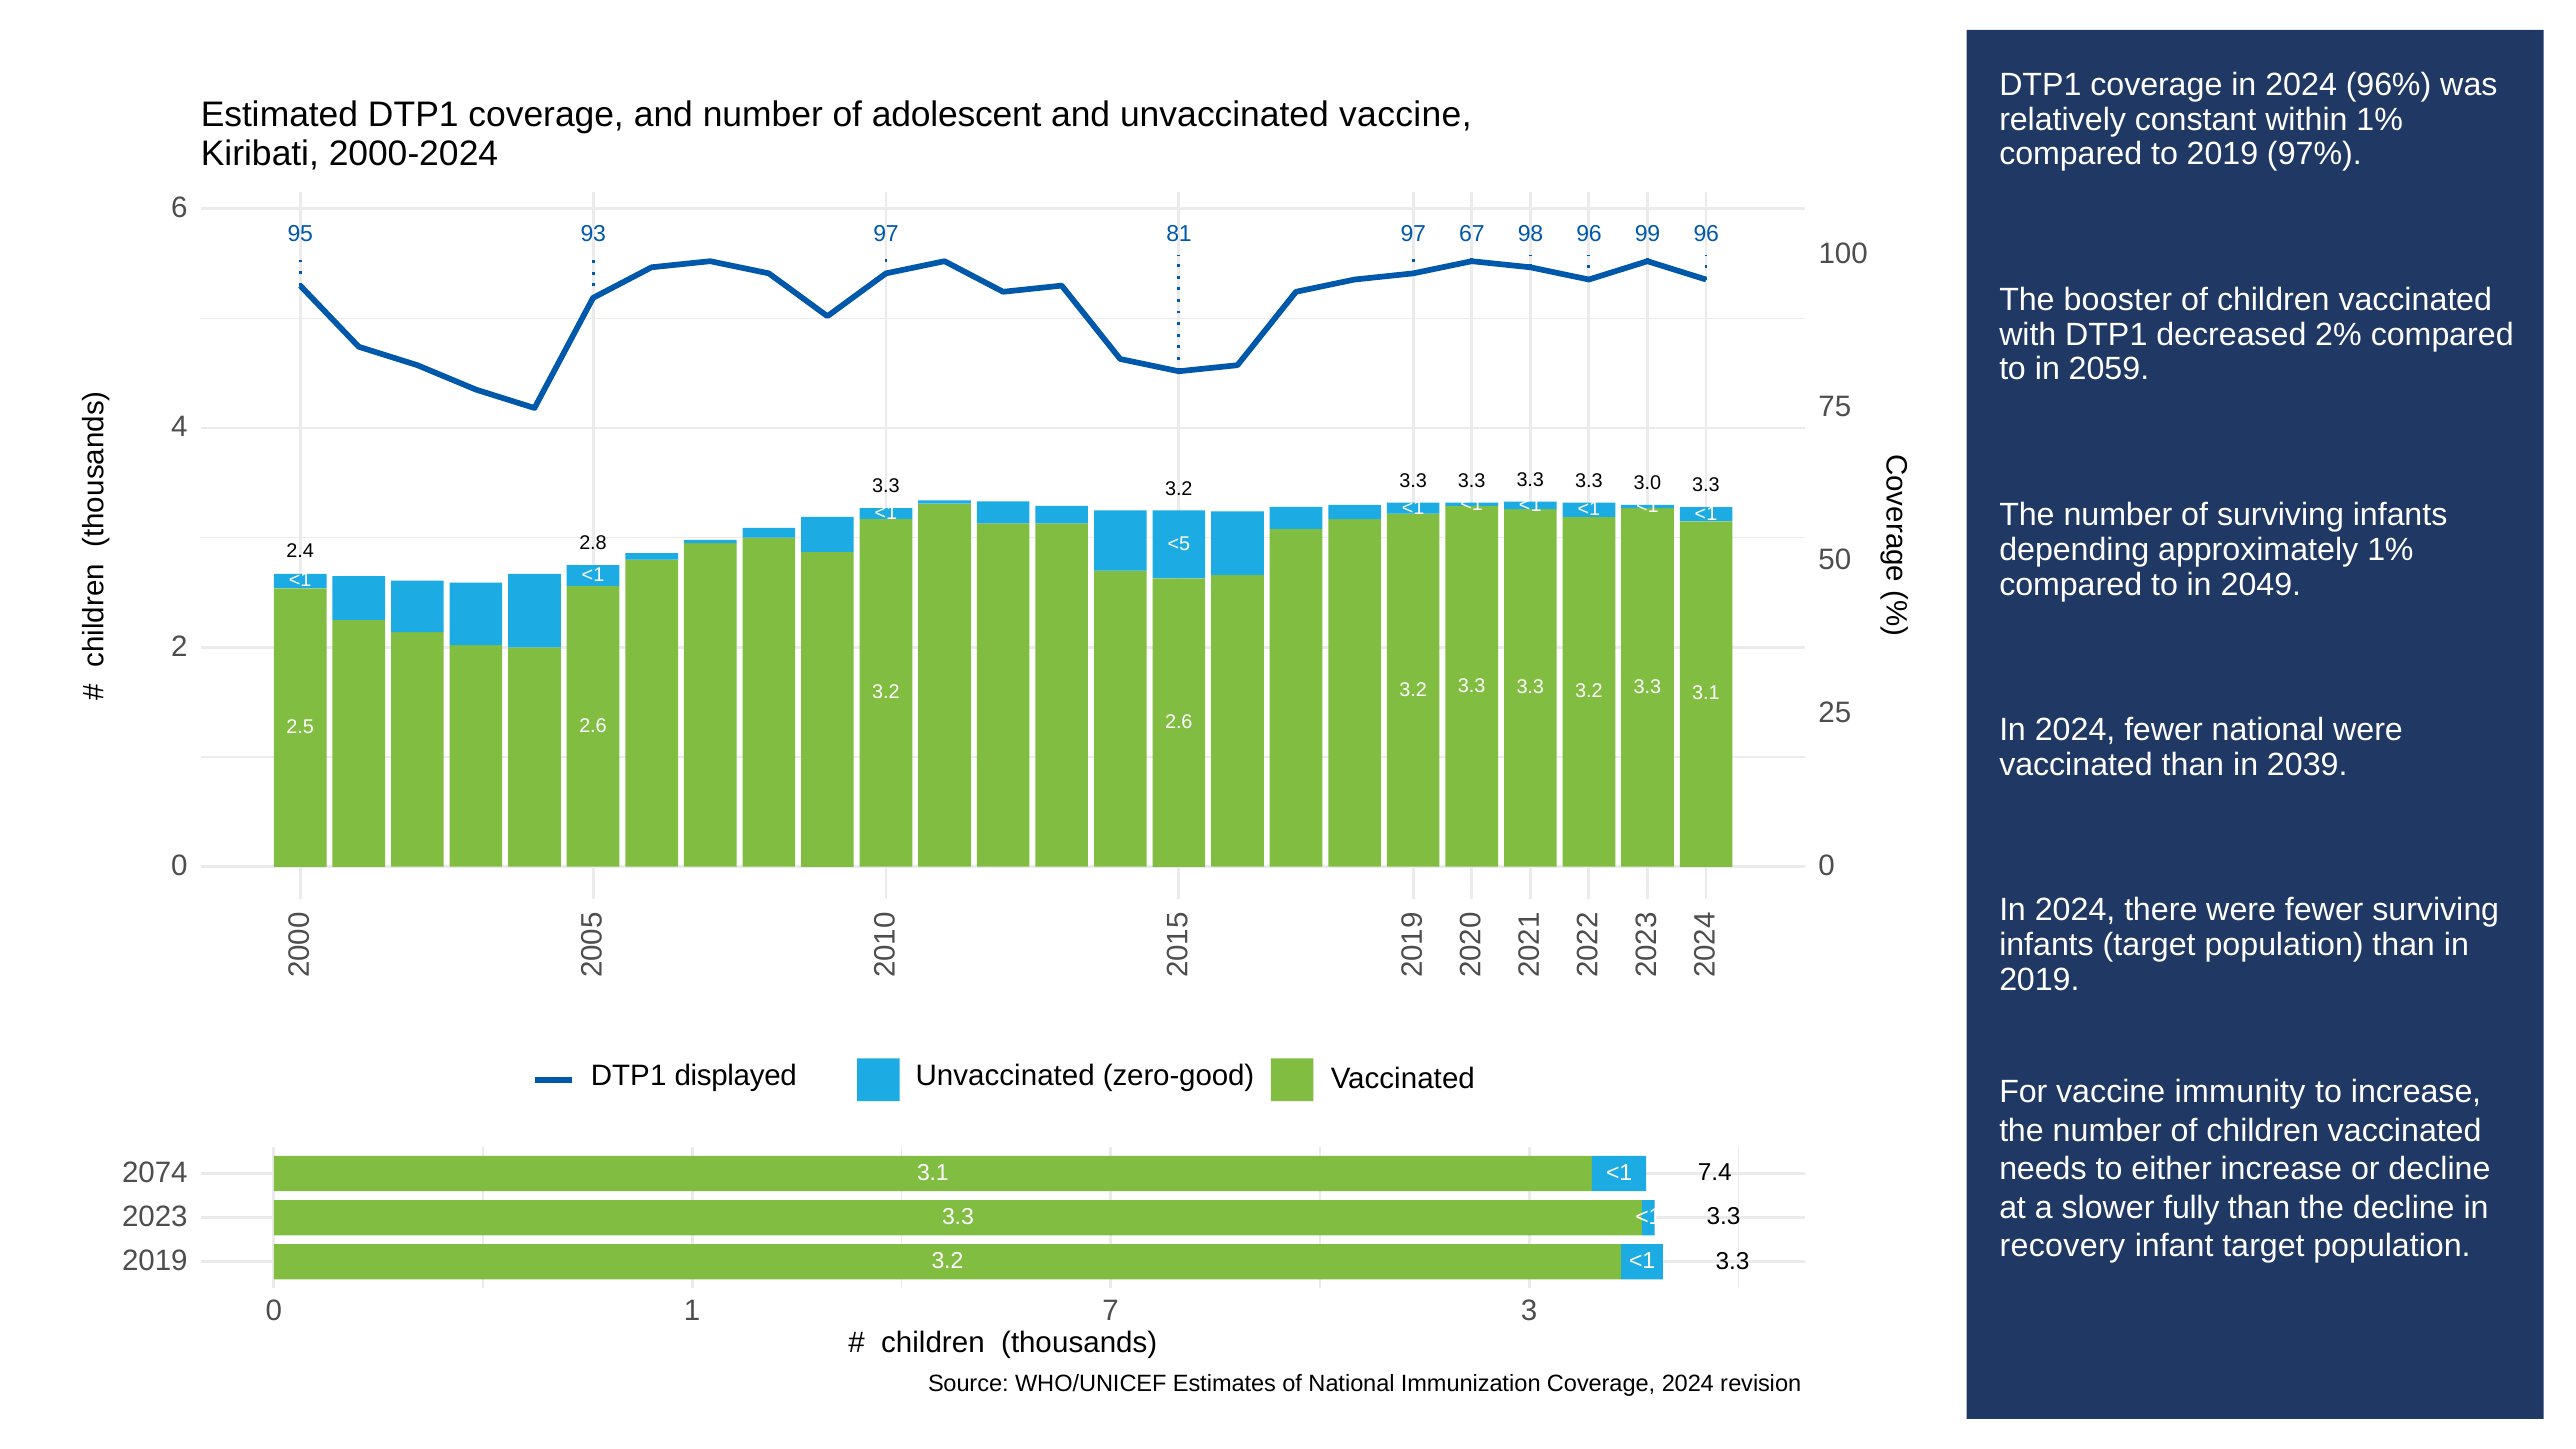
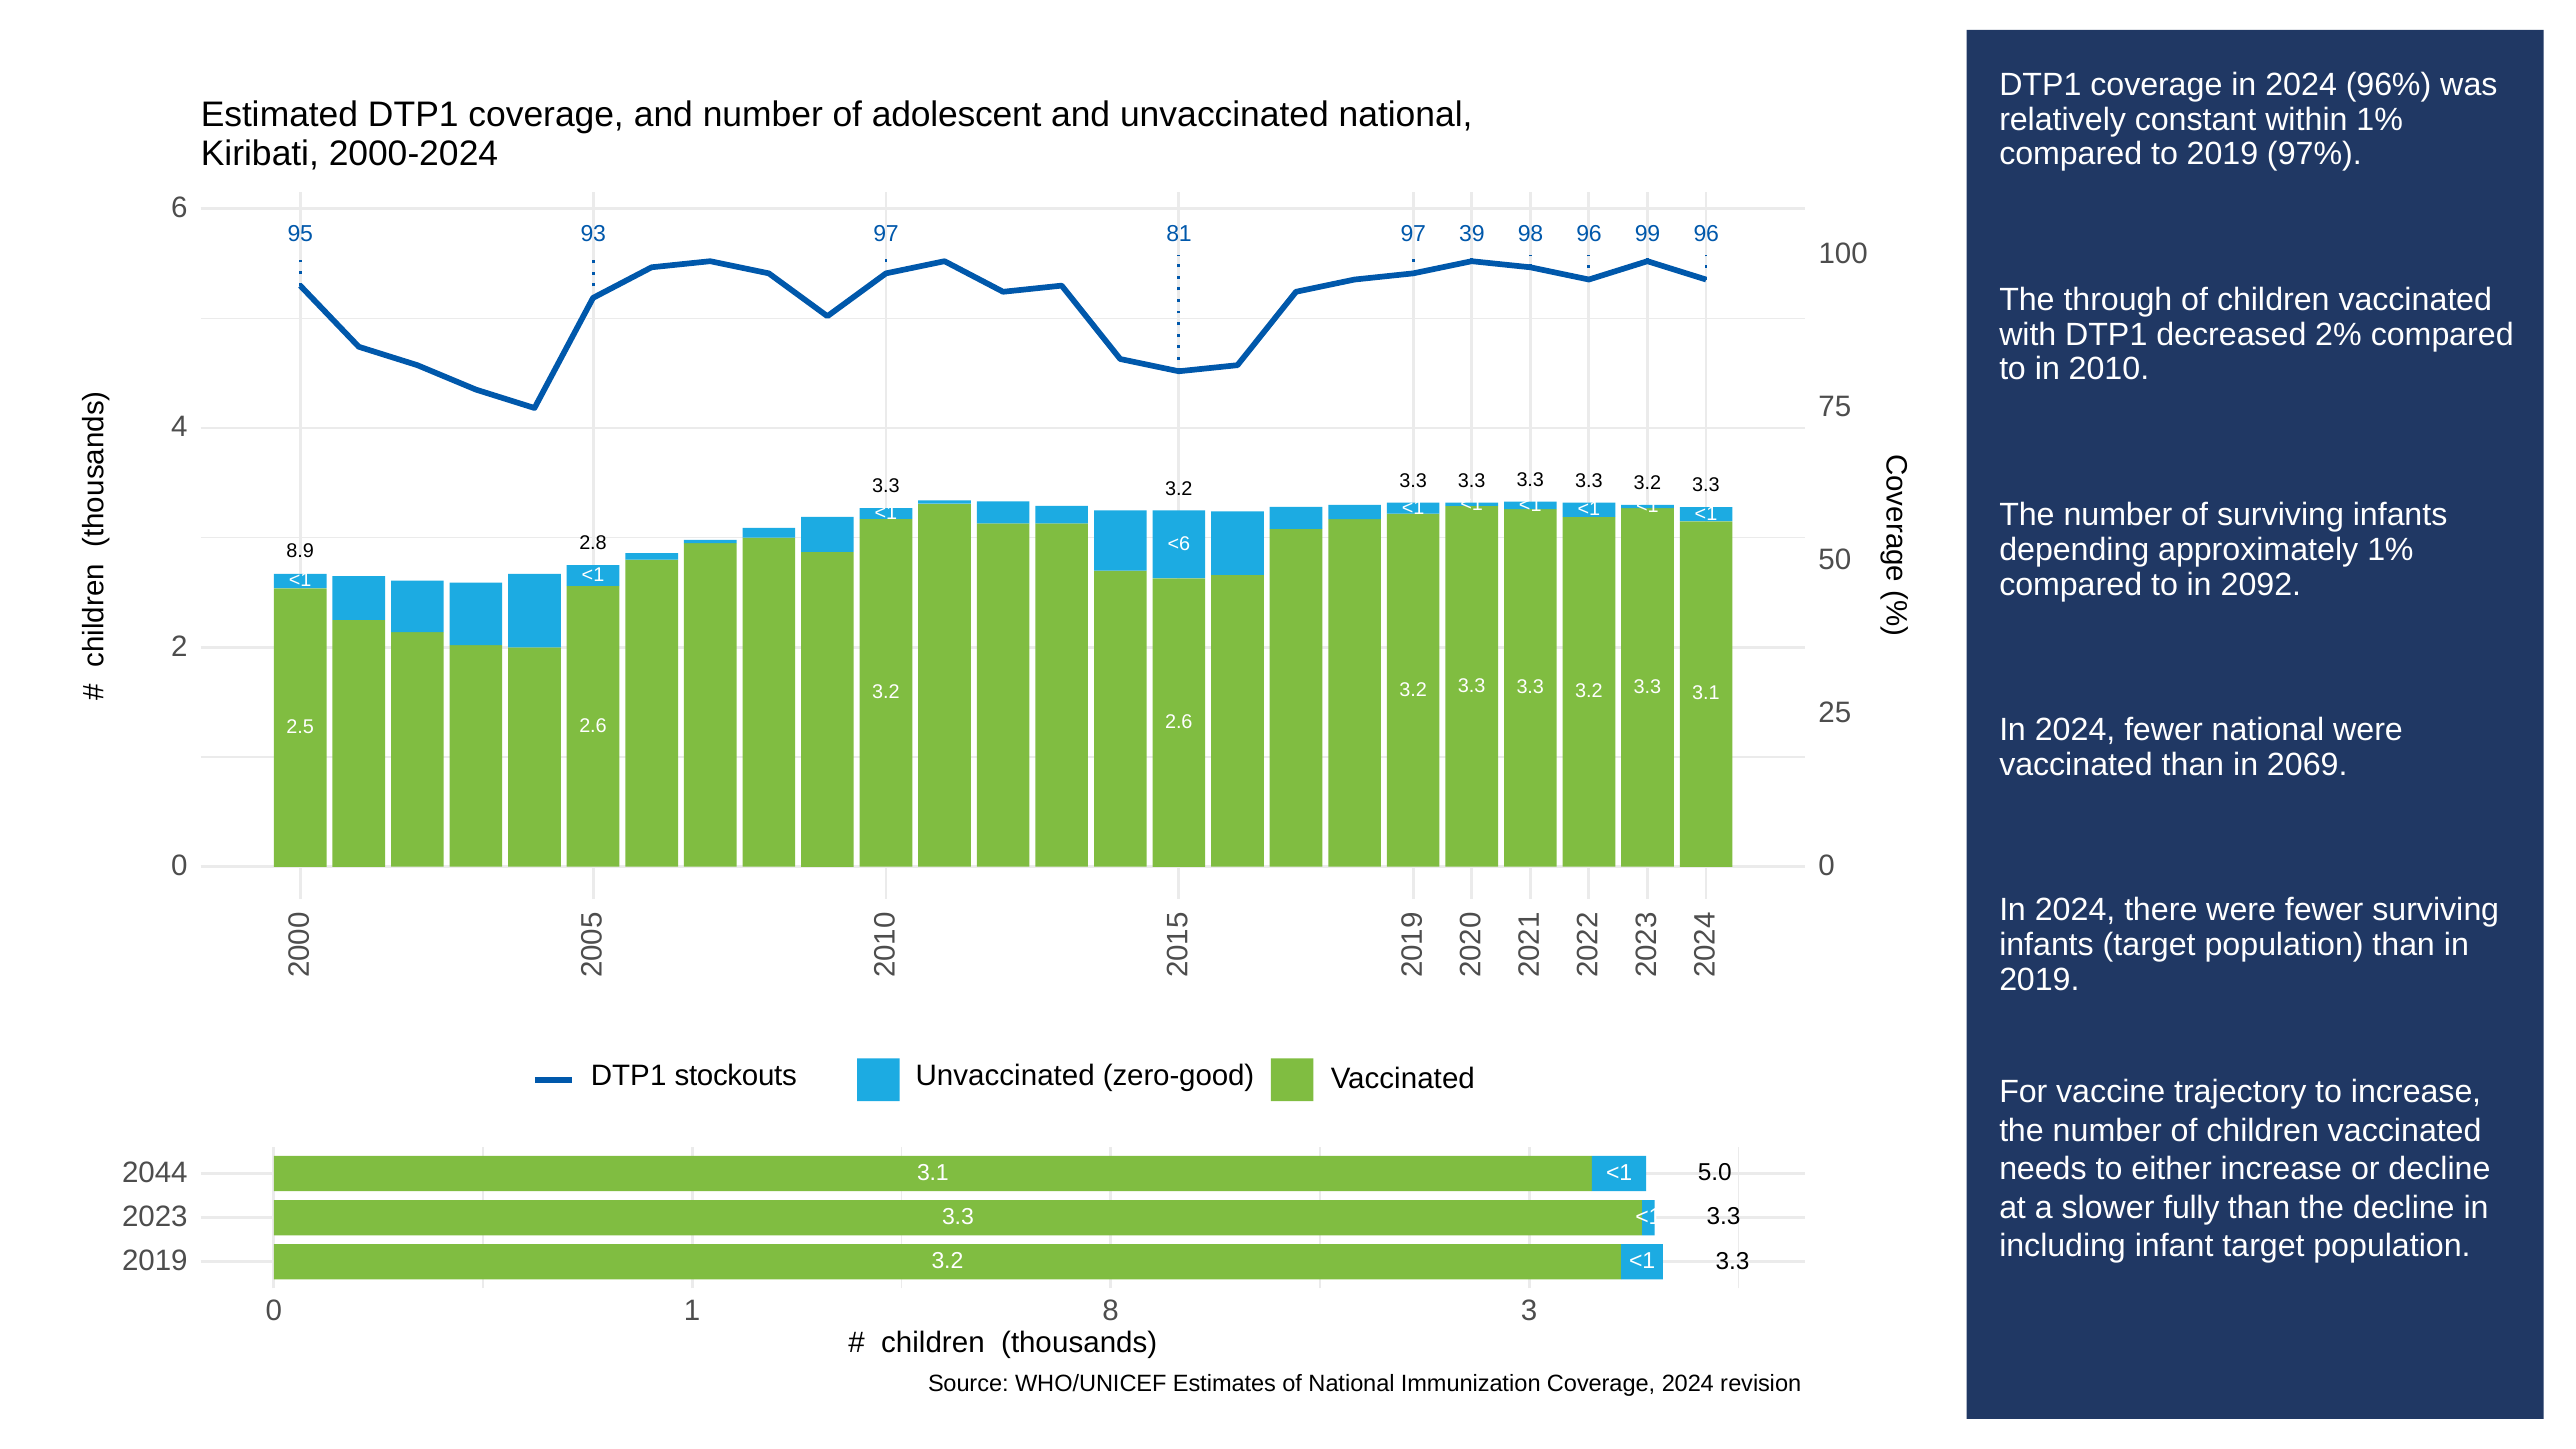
unvaccinated vaccine: vaccine -> national
67: 67 -> 39
booster: booster -> through
2059: 2059 -> 2010
3.3 3.3 3.0: 3.0 -> 3.2
<5: <5 -> <6
2.4: 2.4 -> 8.9
2049: 2049 -> 2092
2039: 2039 -> 2069
displayed: displayed -> stockouts
immunity: immunity -> trajectory
2074: 2074 -> 2044
7.4: 7.4 -> 5.0
recovery: recovery -> including
7: 7 -> 8
